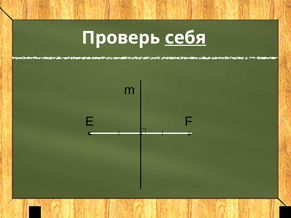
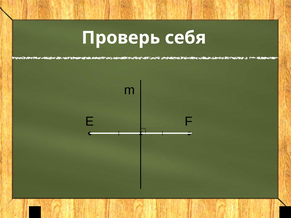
себя underline: present -> none
